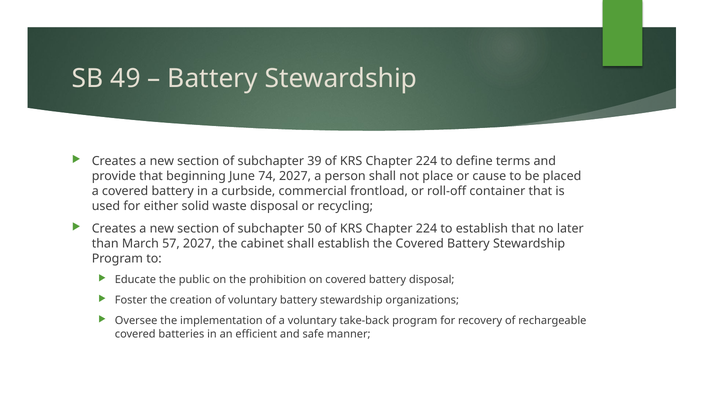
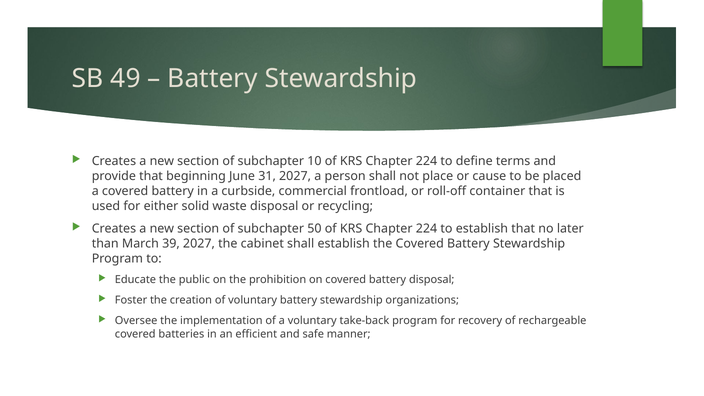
39: 39 -> 10
74: 74 -> 31
57: 57 -> 39
